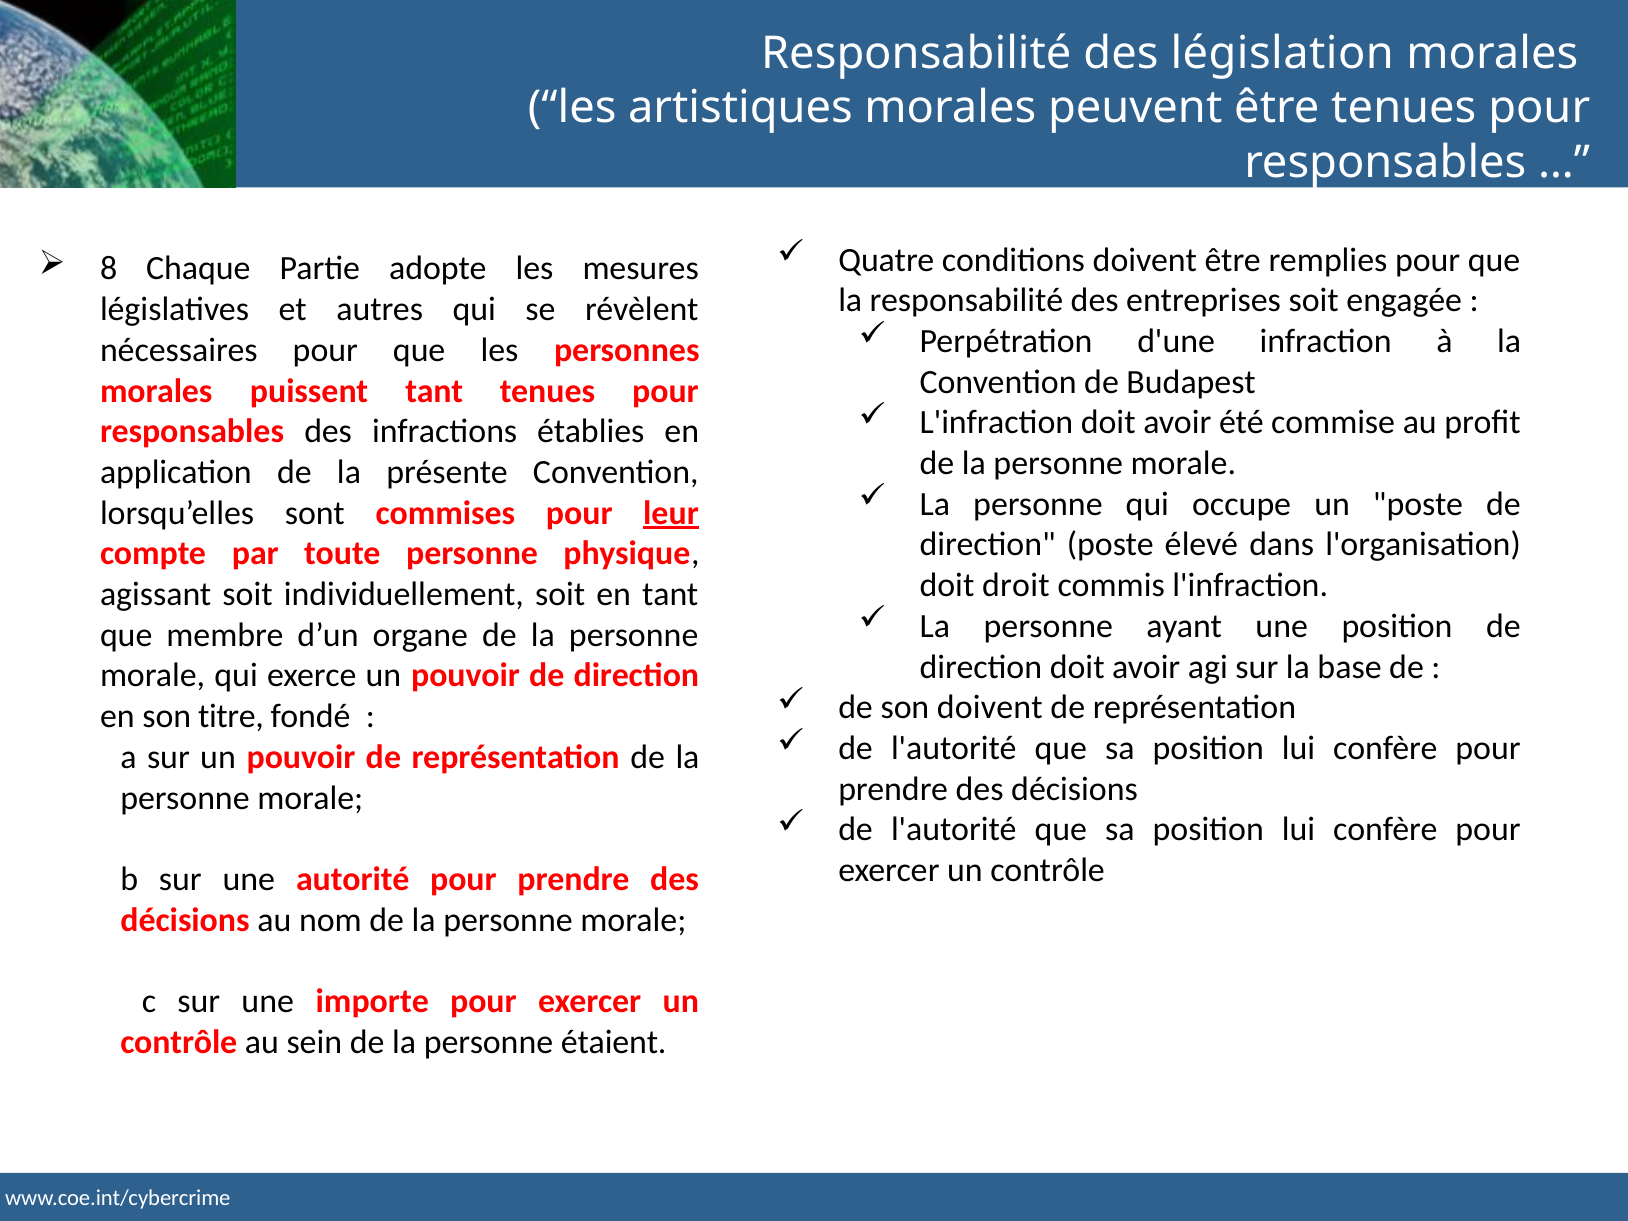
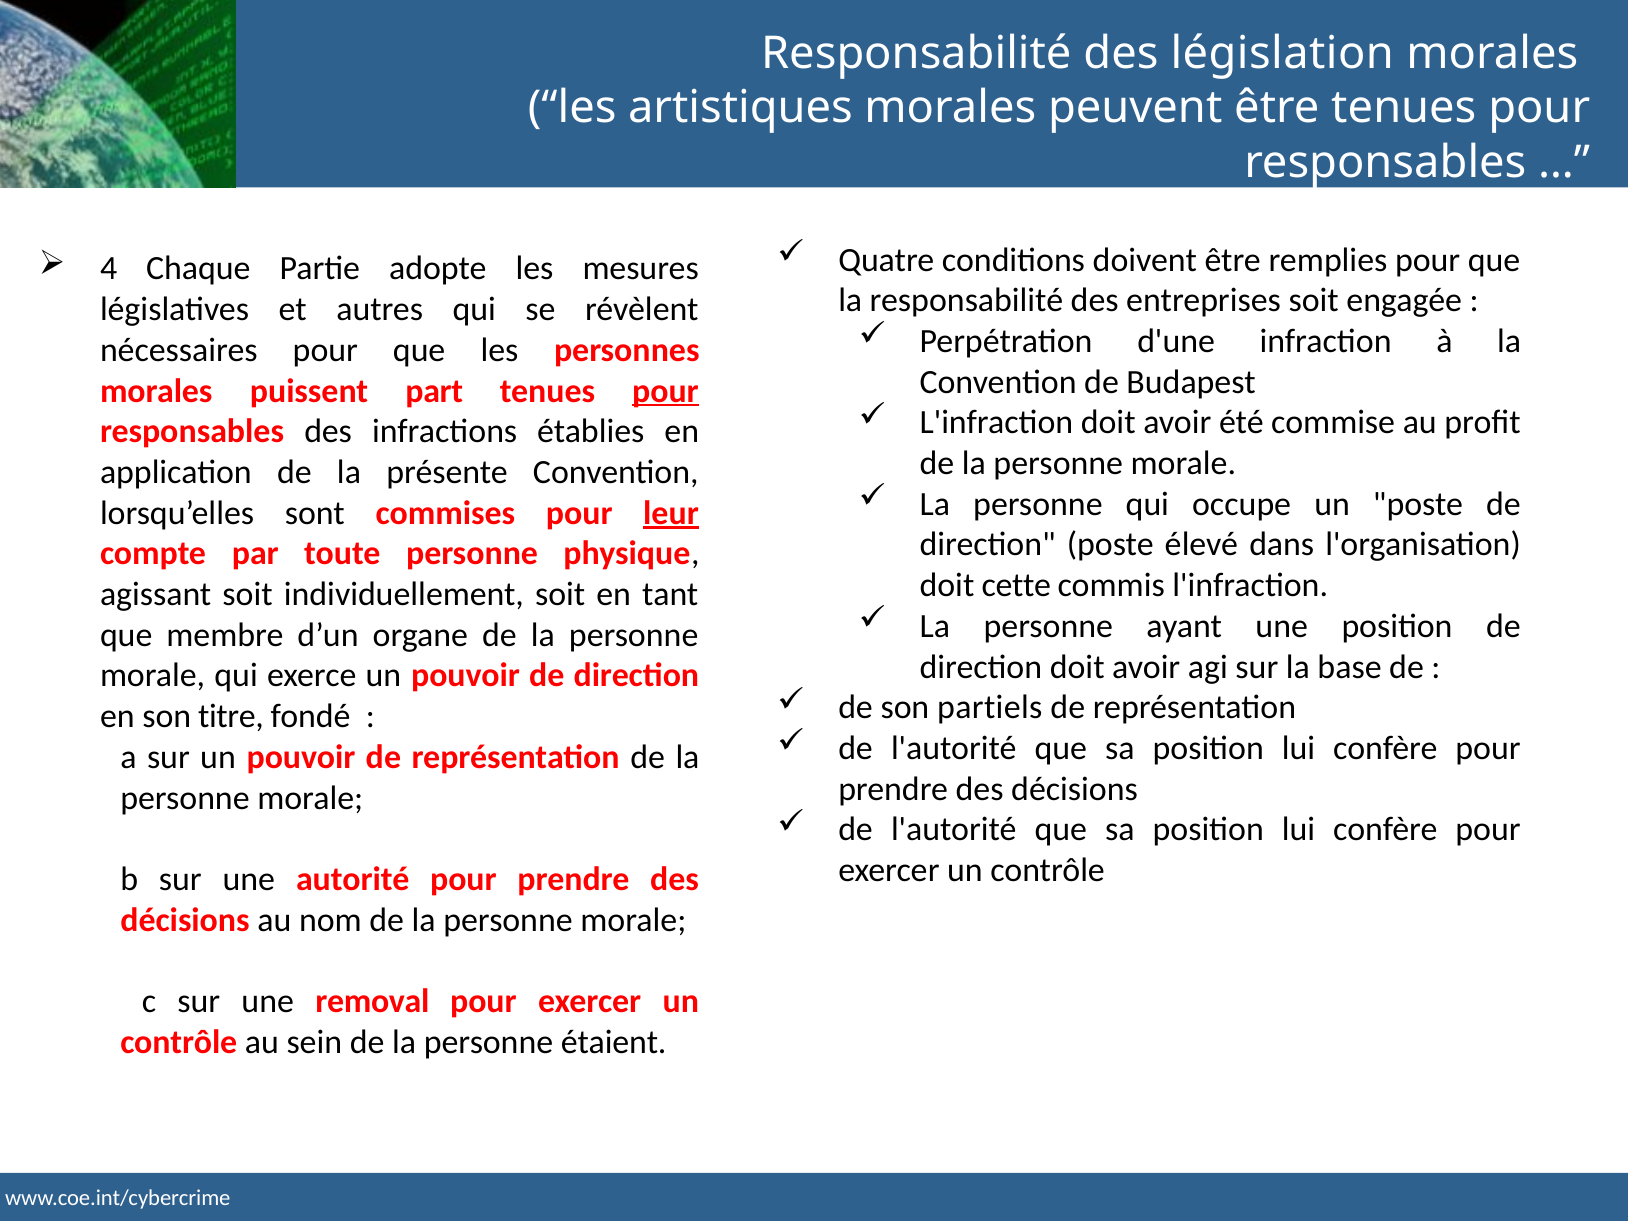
8: 8 -> 4
puissent tant: tant -> part
pour at (666, 391) underline: none -> present
droit: droit -> cette
son doivent: doivent -> partiels
importe: importe -> removal
